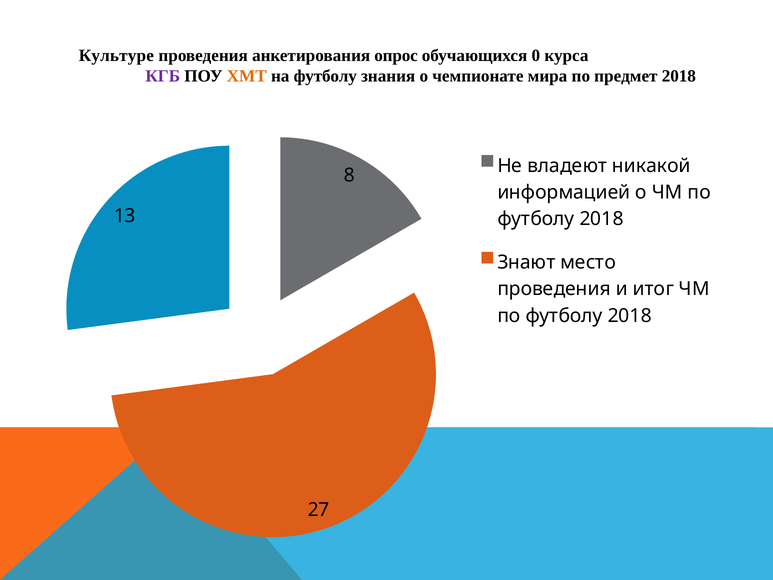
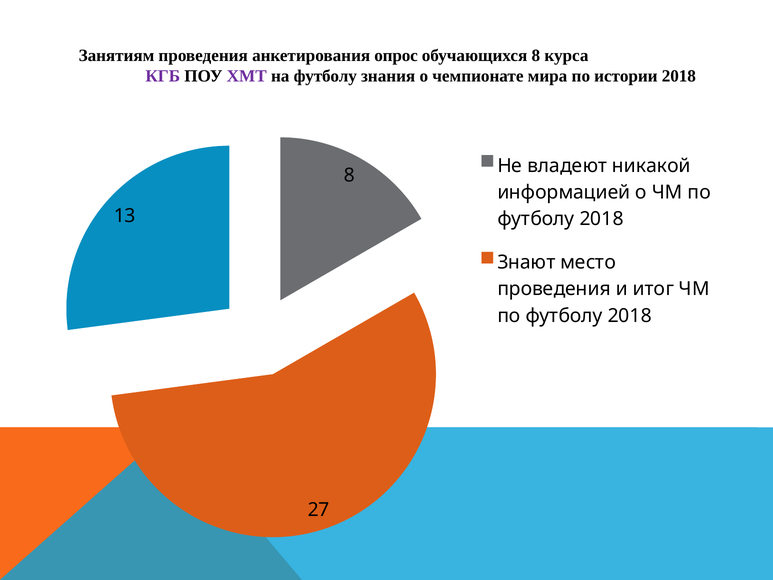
Культуре: Культуре -> Занятиям
обучающихся 0: 0 -> 8
ХМТ colour: orange -> purple
предмет: предмет -> истории
